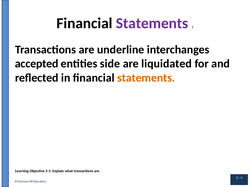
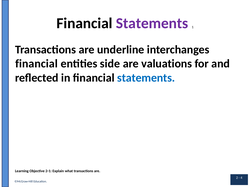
accepted at (37, 64): accepted -> financial
liquidated: liquidated -> valuations
statements at (146, 78) colour: orange -> blue
